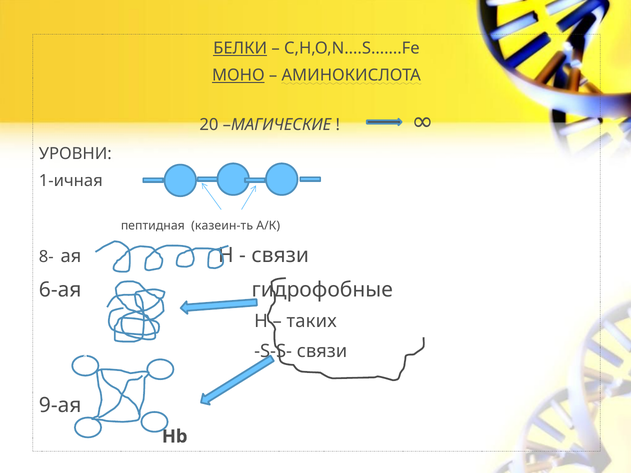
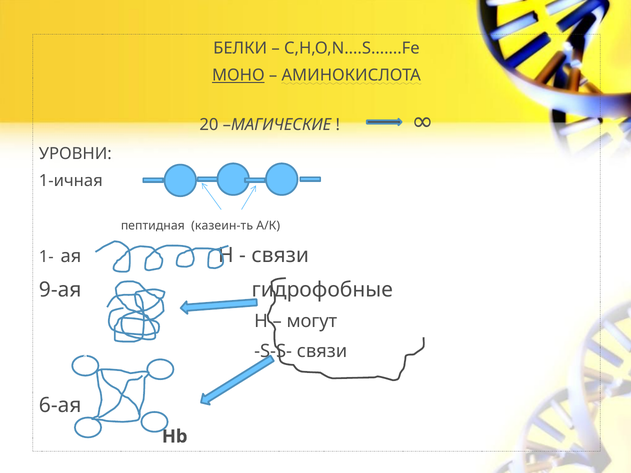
БЕЛКИ underline: present -> none
8-: 8- -> 1-
6-ая: 6-ая -> 9-ая
таких: таких -> могут
9-ая: 9-ая -> 6-ая
